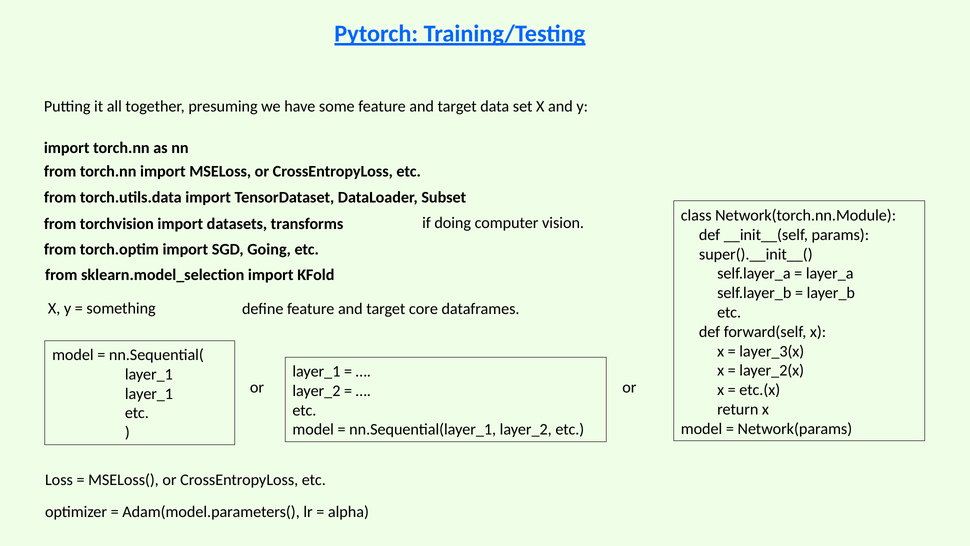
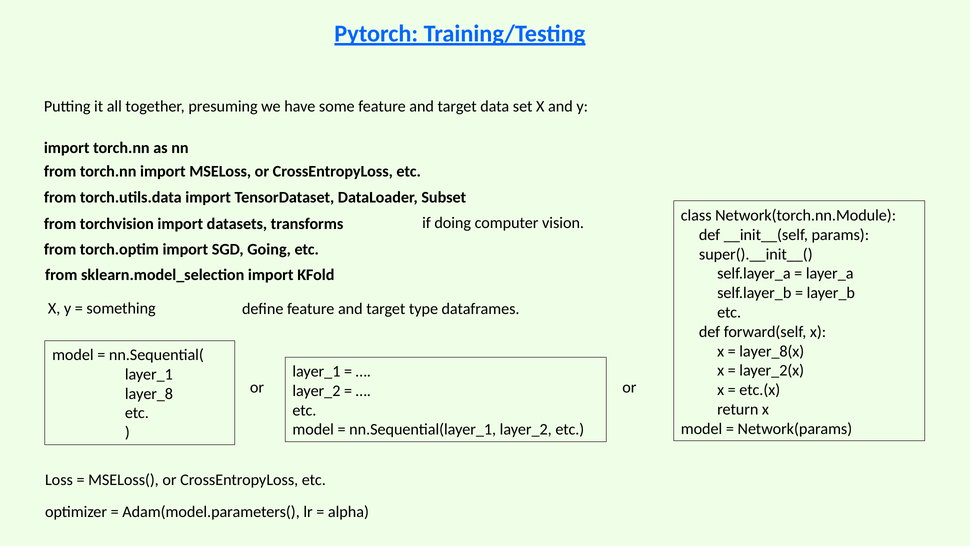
core: core -> type
layer_3(x: layer_3(x -> layer_8(x
layer_1 at (149, 393): layer_1 -> layer_8
